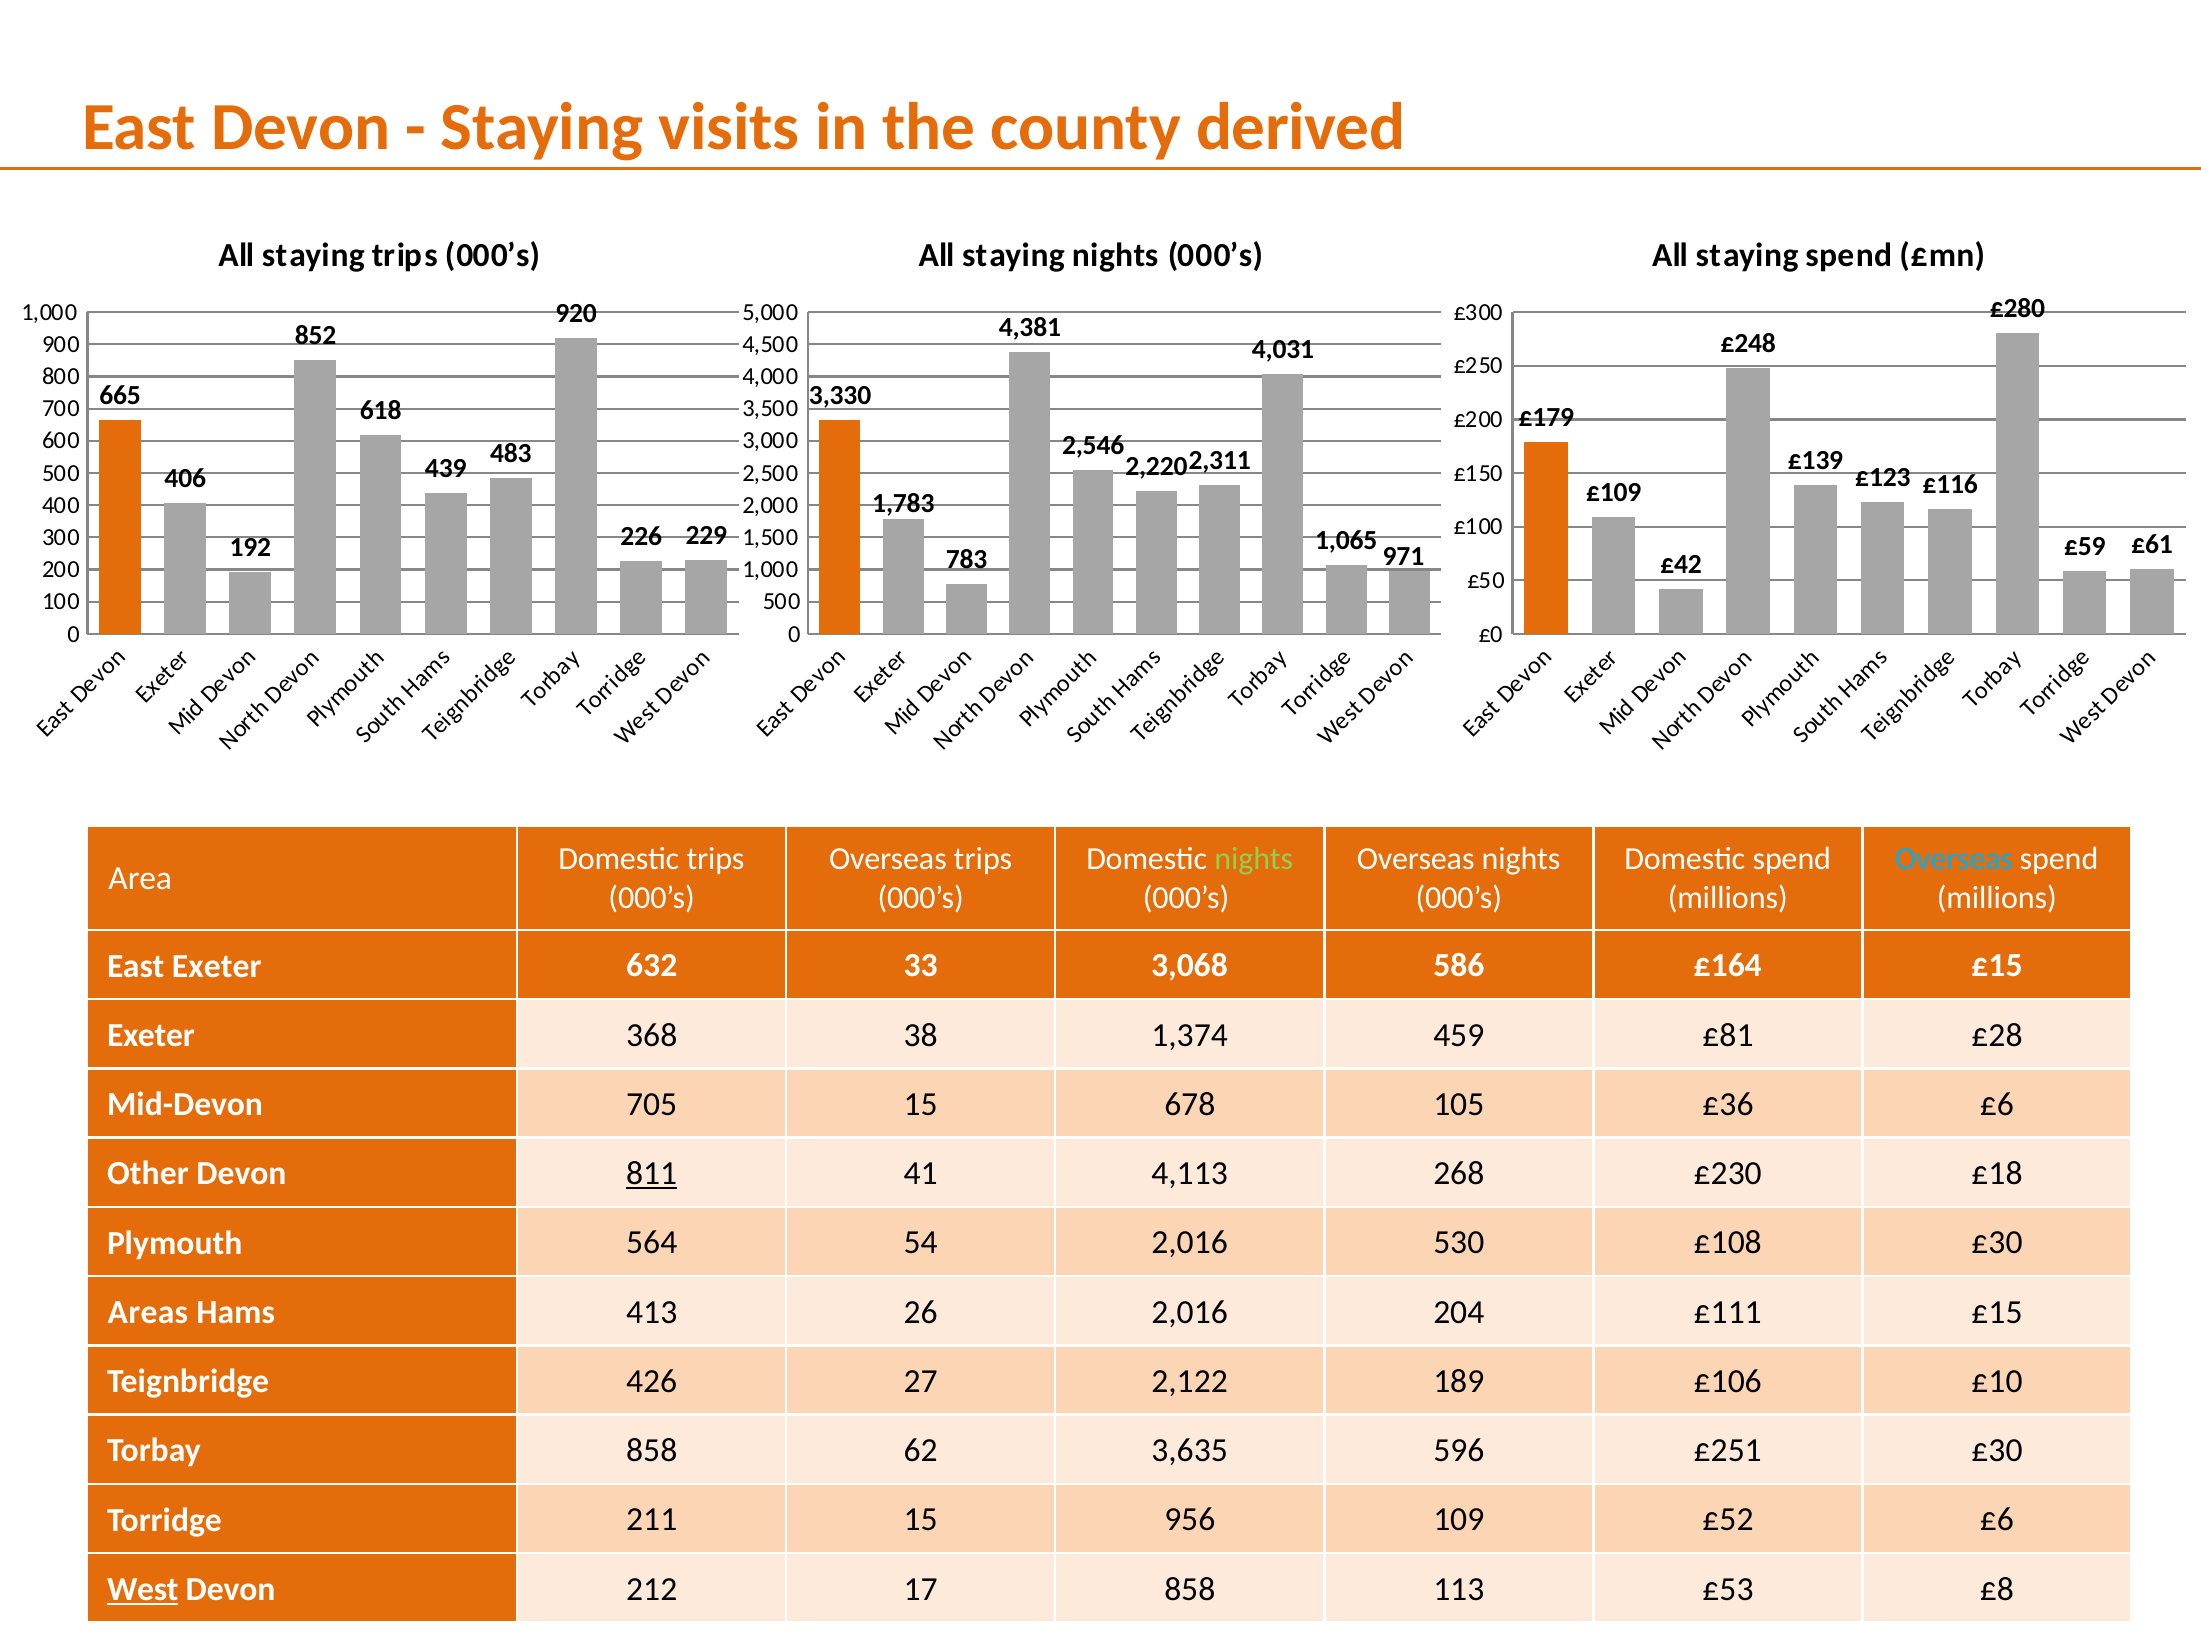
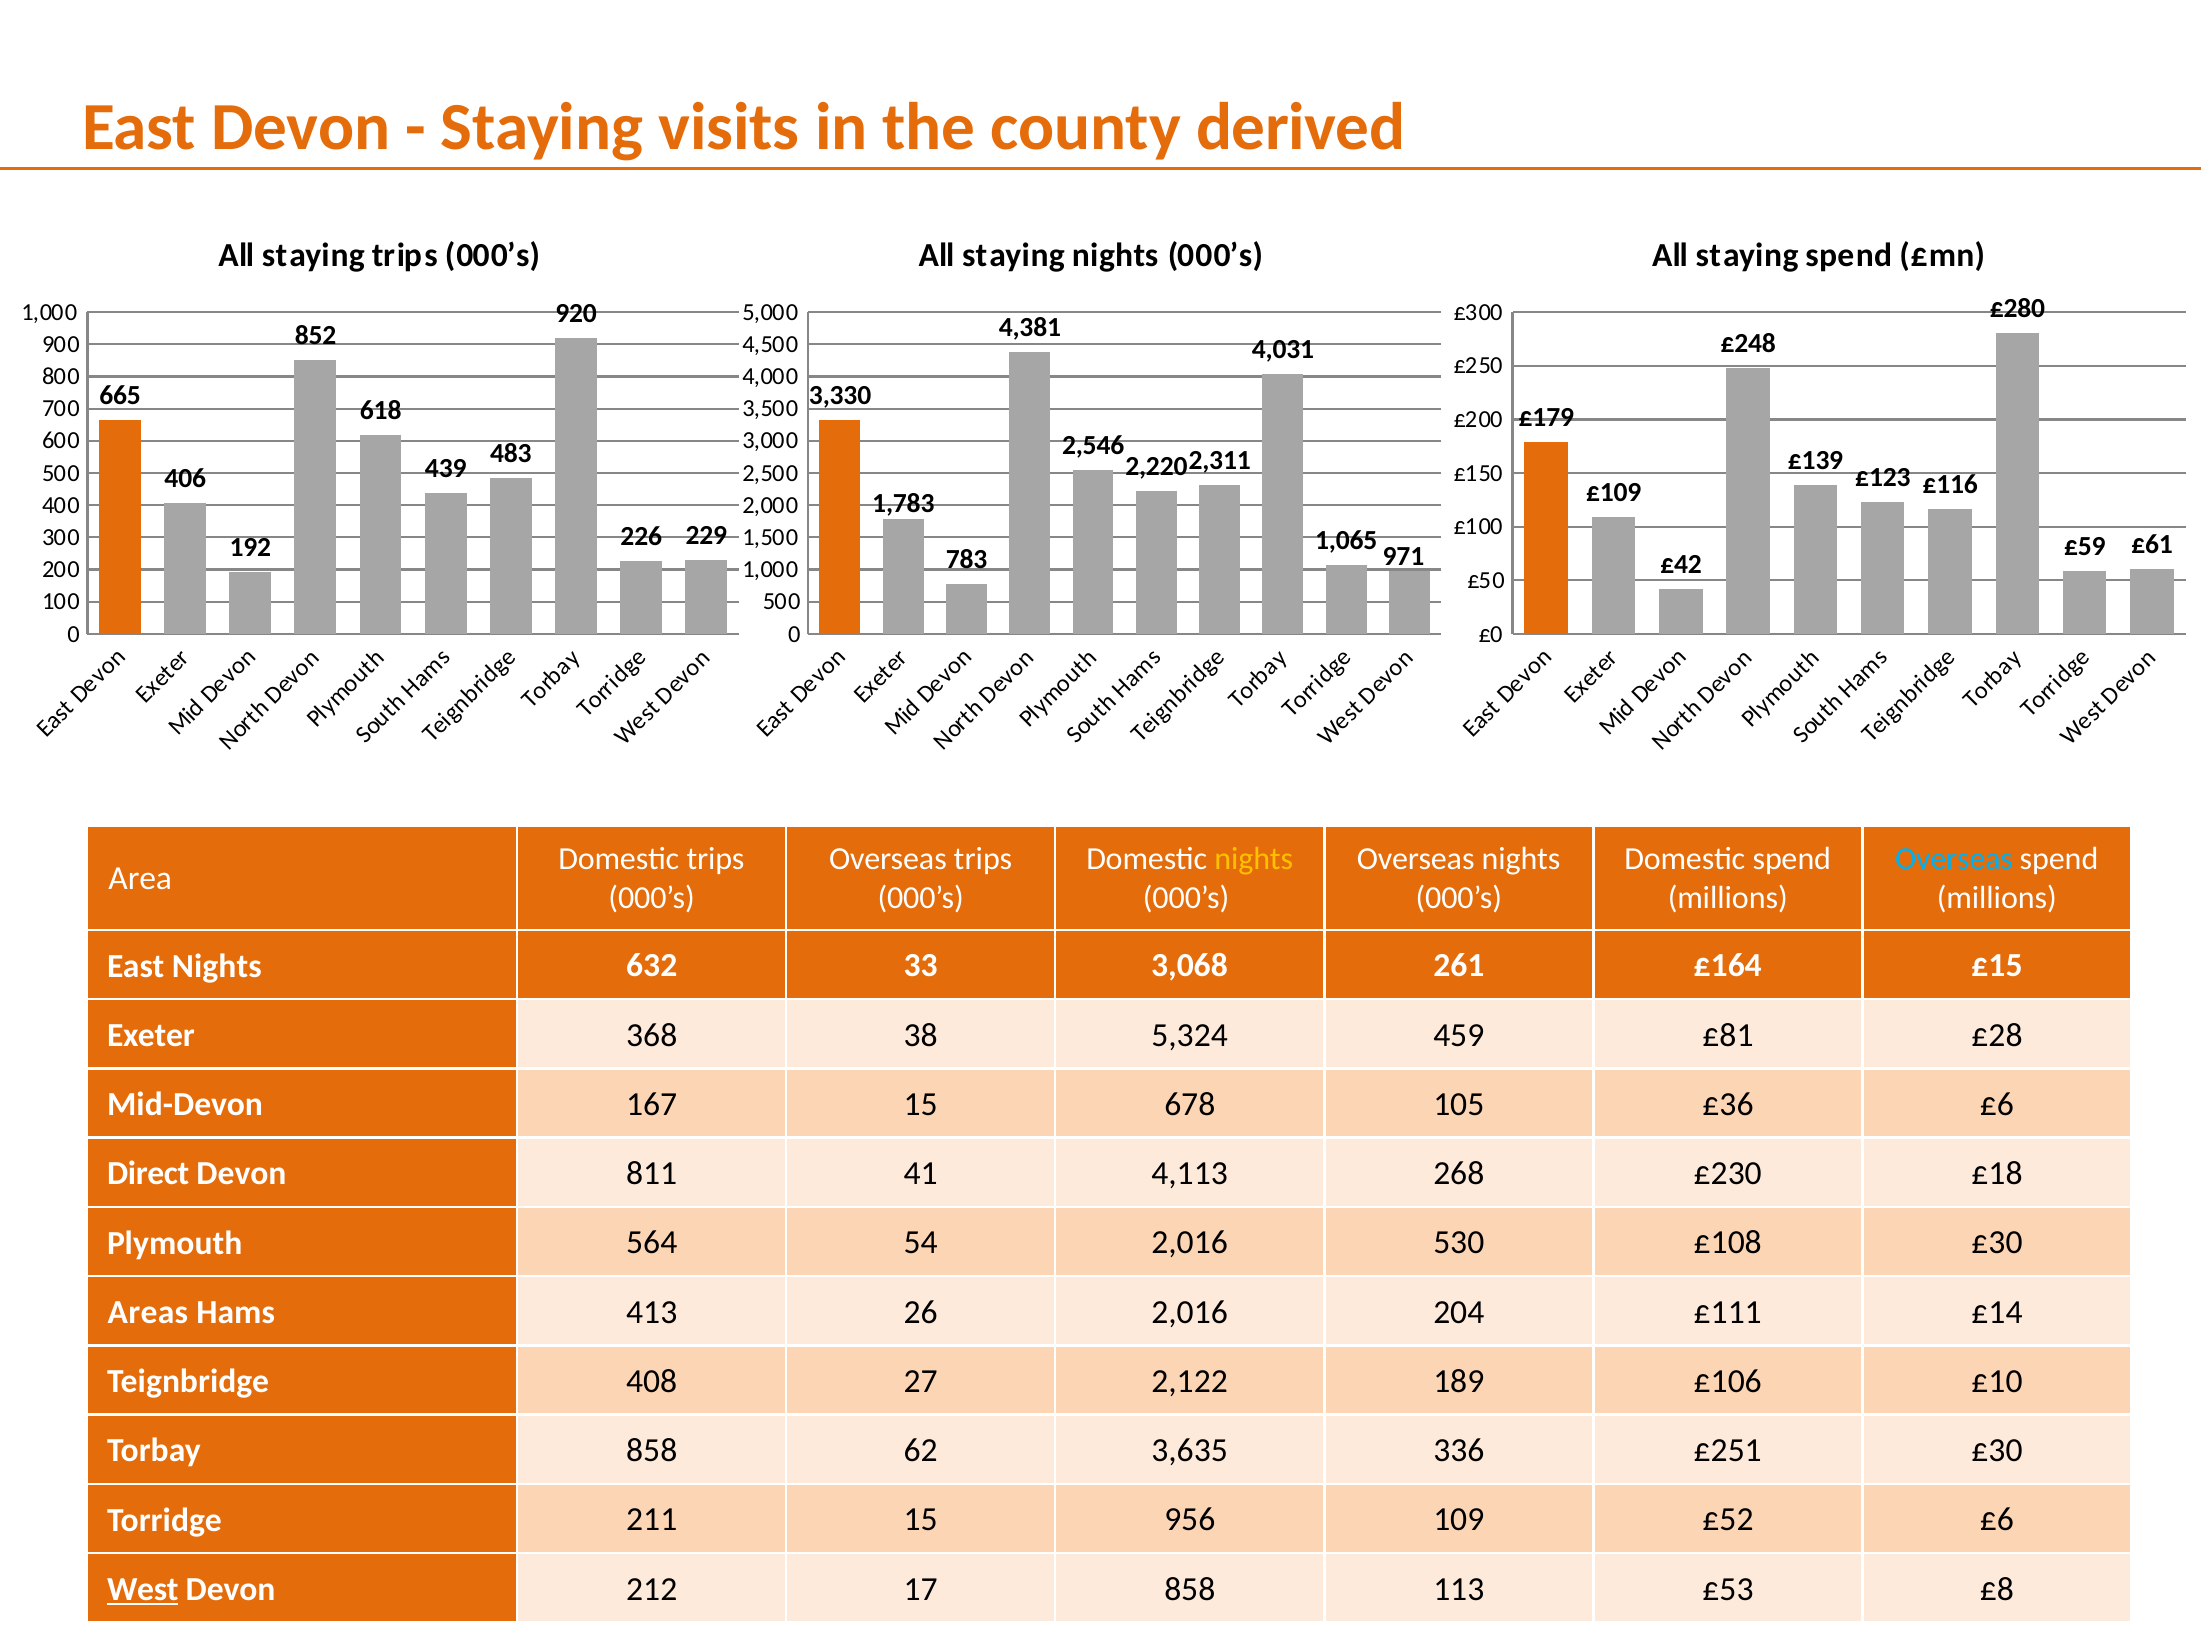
nights at (1254, 858) colour: light green -> yellow
East Exeter: Exeter -> Nights
586: 586 -> 261
1,374: 1,374 -> 5,324
705: 705 -> 167
Other: Other -> Direct
811 underline: present -> none
£111 £15: £15 -> £14
426: 426 -> 408
596: 596 -> 336
